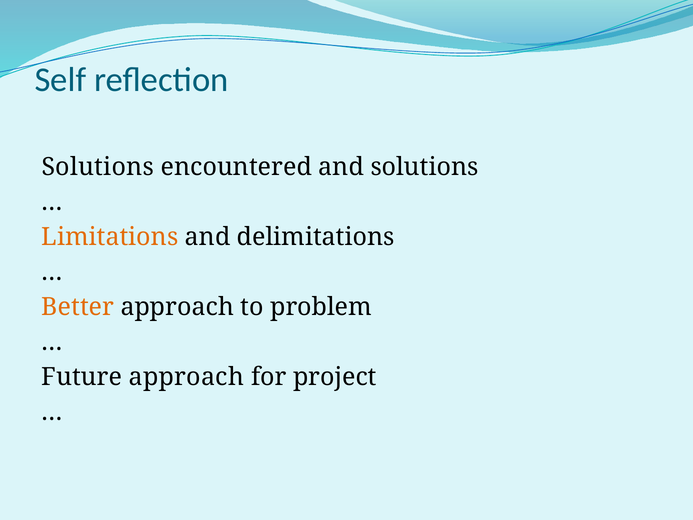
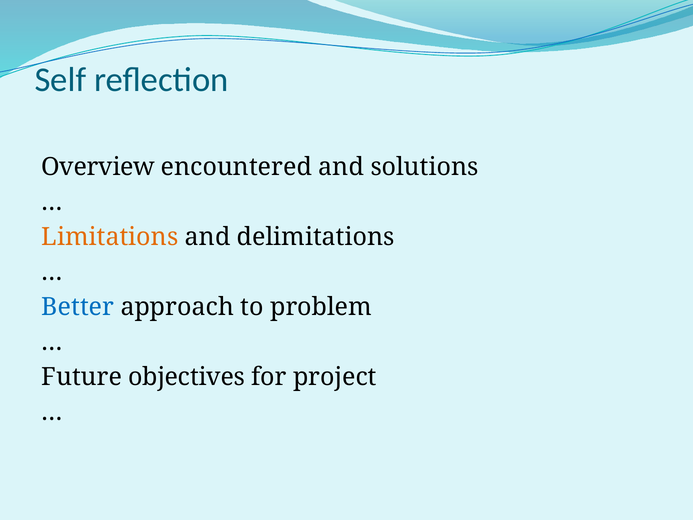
Solutions at (98, 167): Solutions -> Overview
Better colour: orange -> blue
Future approach: approach -> objectives
